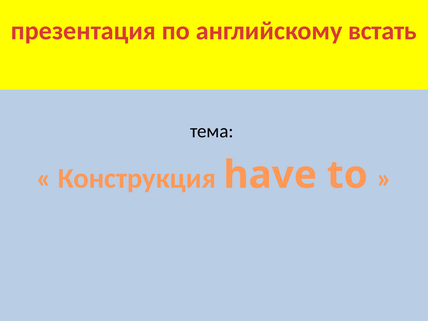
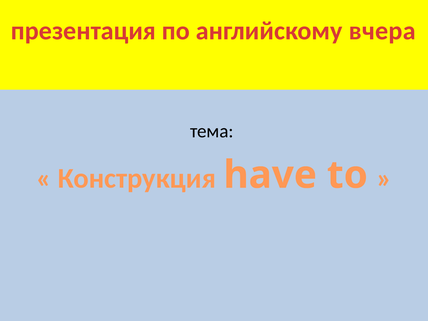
встать: встать -> вчера
